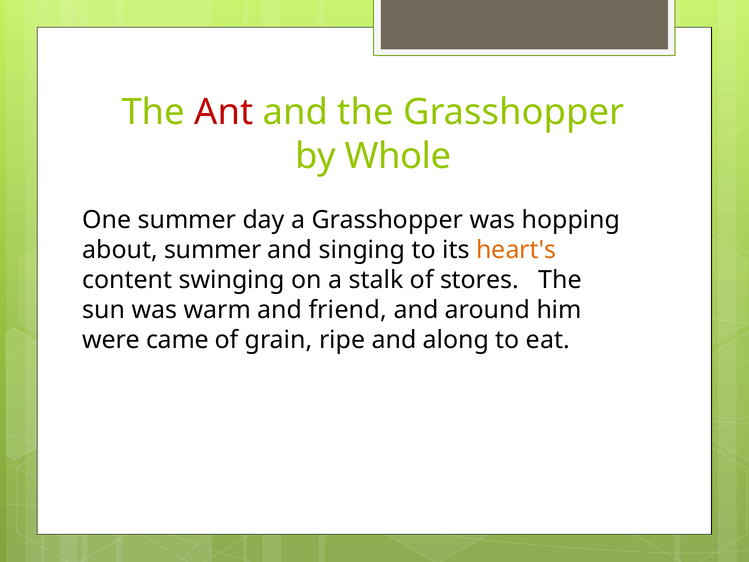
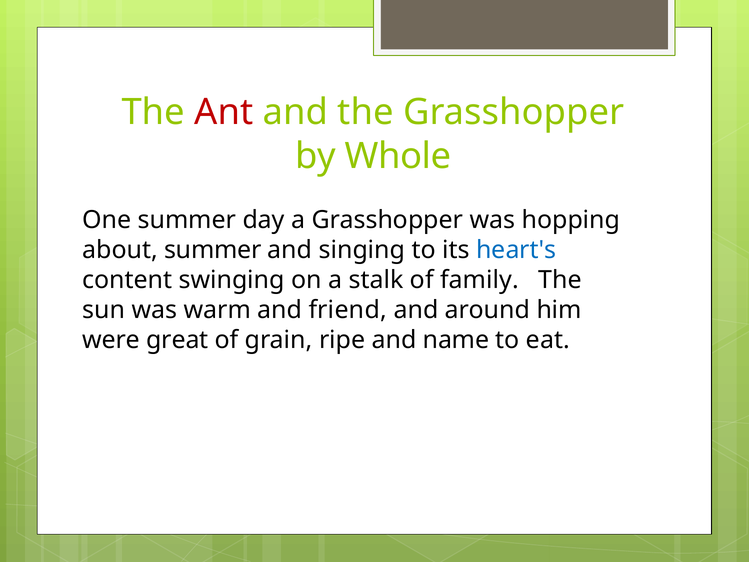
heart's colour: orange -> blue
stores: stores -> family
came: came -> great
along: along -> name
